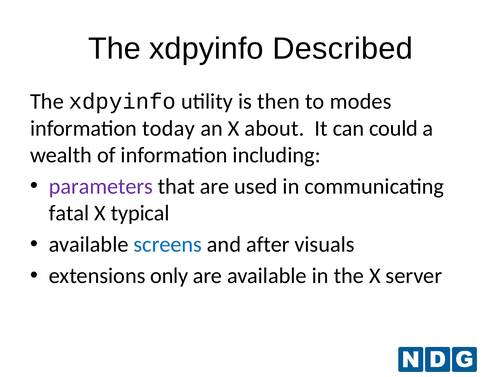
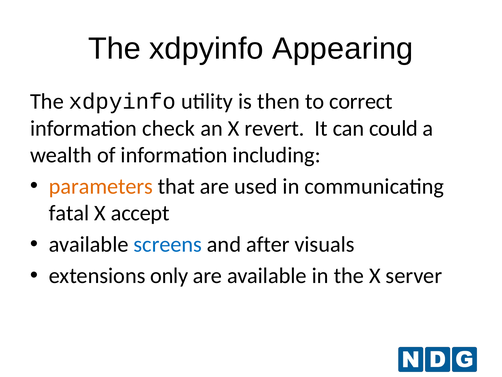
Described: Described -> Appearing
modes: modes -> correct
today: today -> check
about: about -> revert
parameters colour: purple -> orange
typical: typical -> accept
